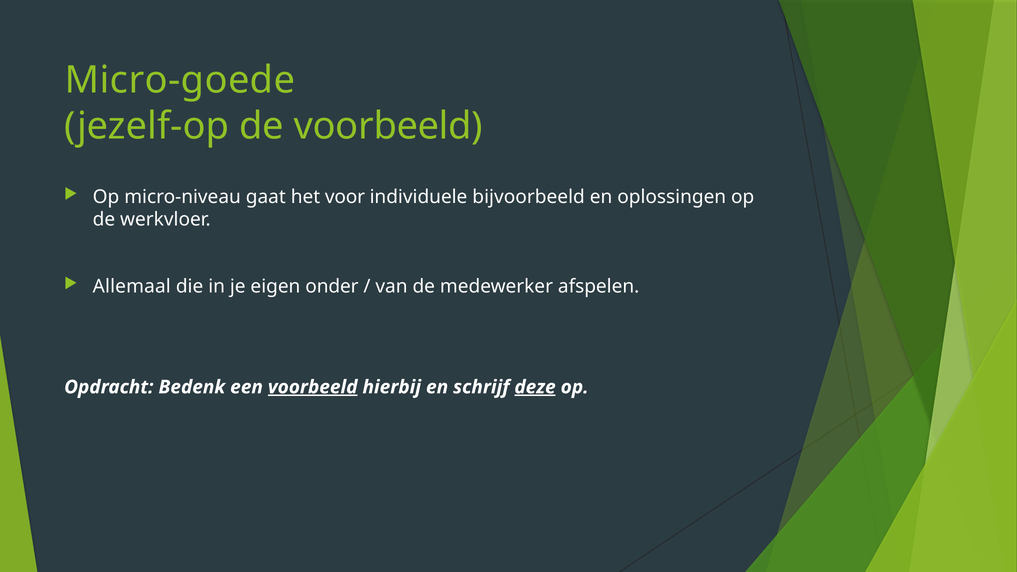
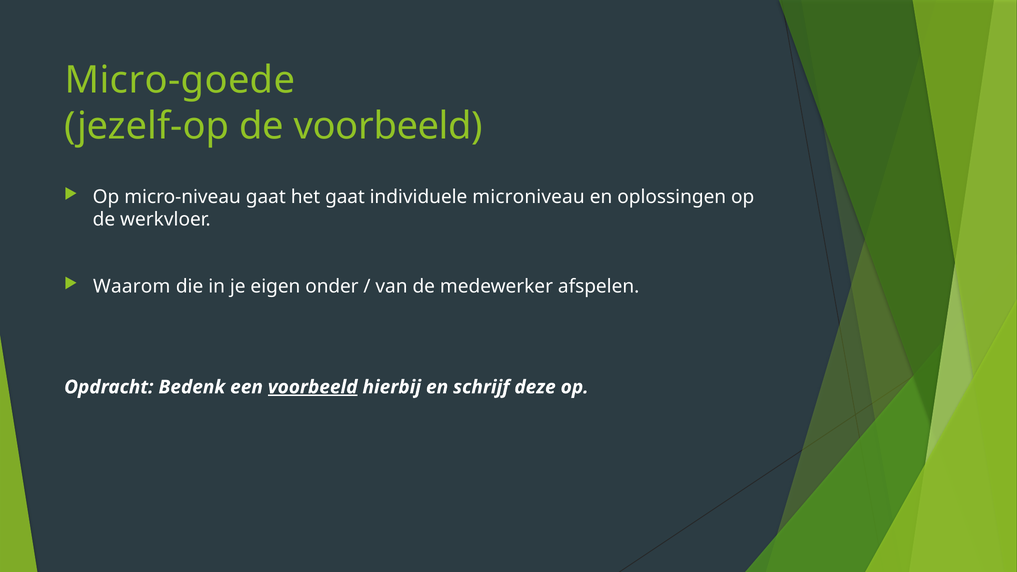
het voor: voor -> gaat
bijvoorbeeld: bijvoorbeeld -> microniveau
Allemaal: Allemaal -> Waarom
deze underline: present -> none
